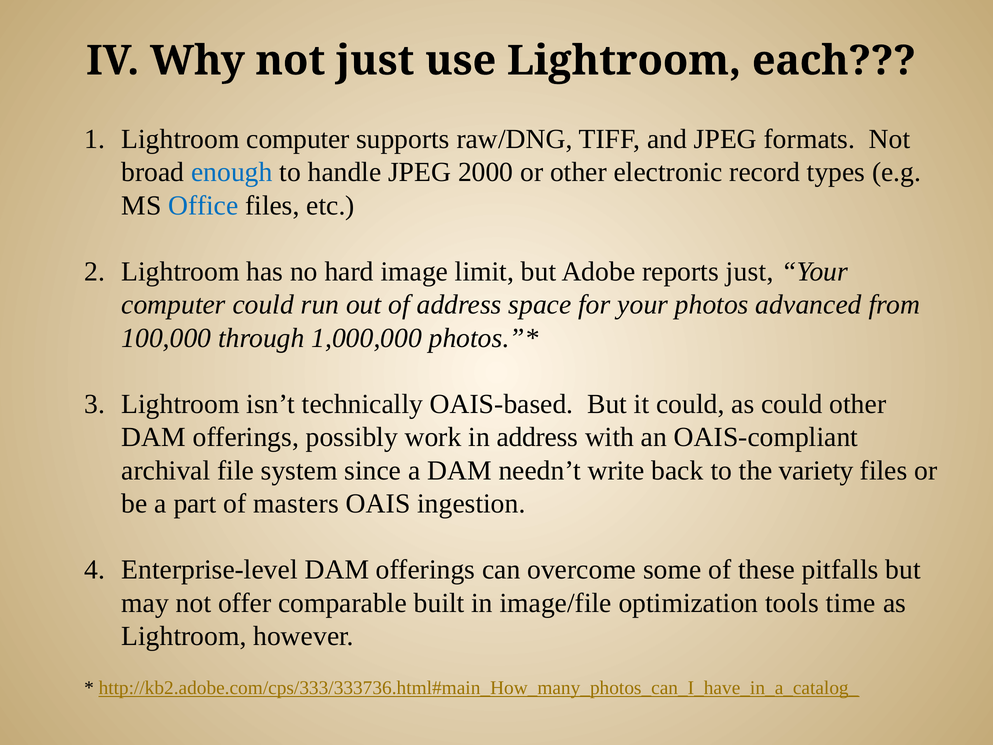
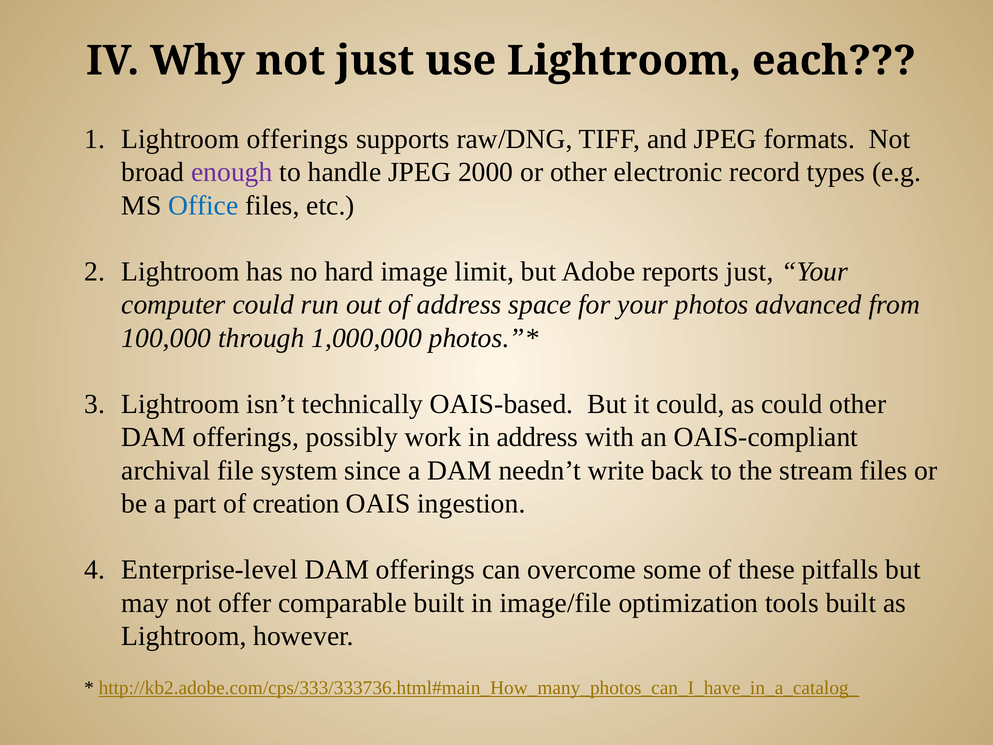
Lightroom computer: computer -> offerings
enough colour: blue -> purple
variety: variety -> stream
masters: masters -> creation
tools time: time -> built
